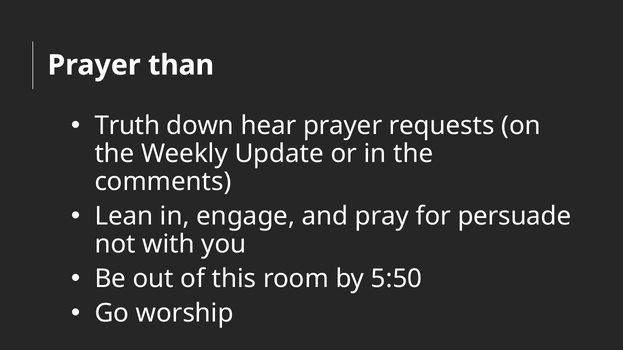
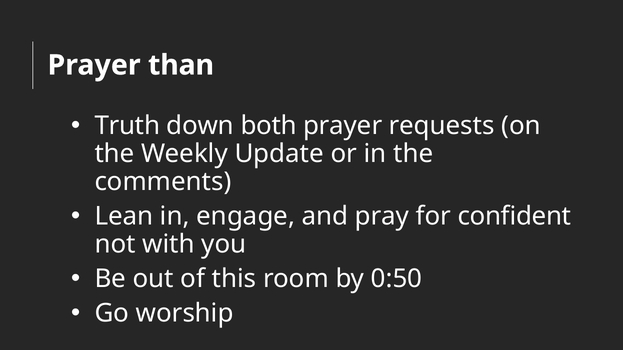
hear: hear -> both
persuade: persuade -> confident
5:50: 5:50 -> 0:50
